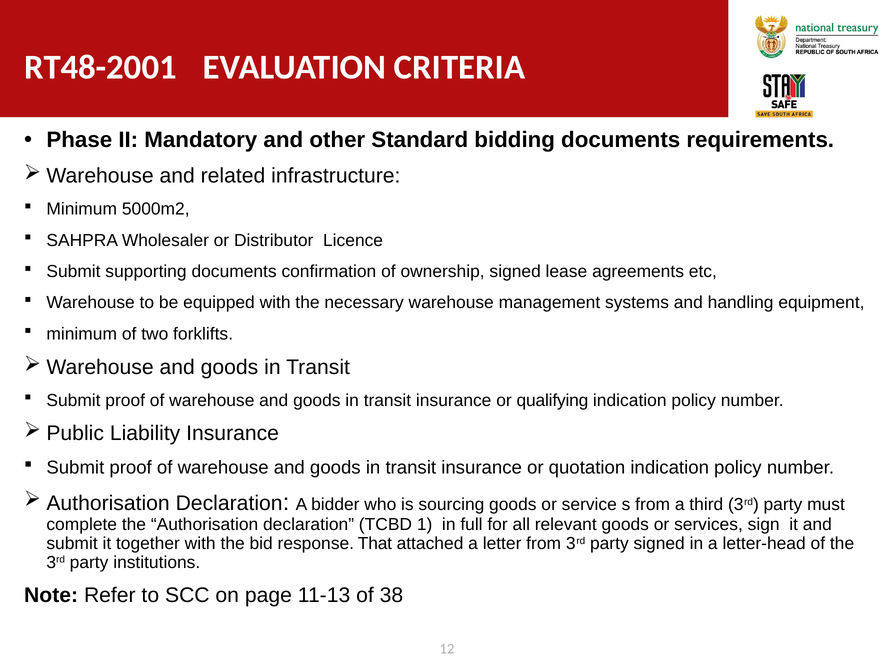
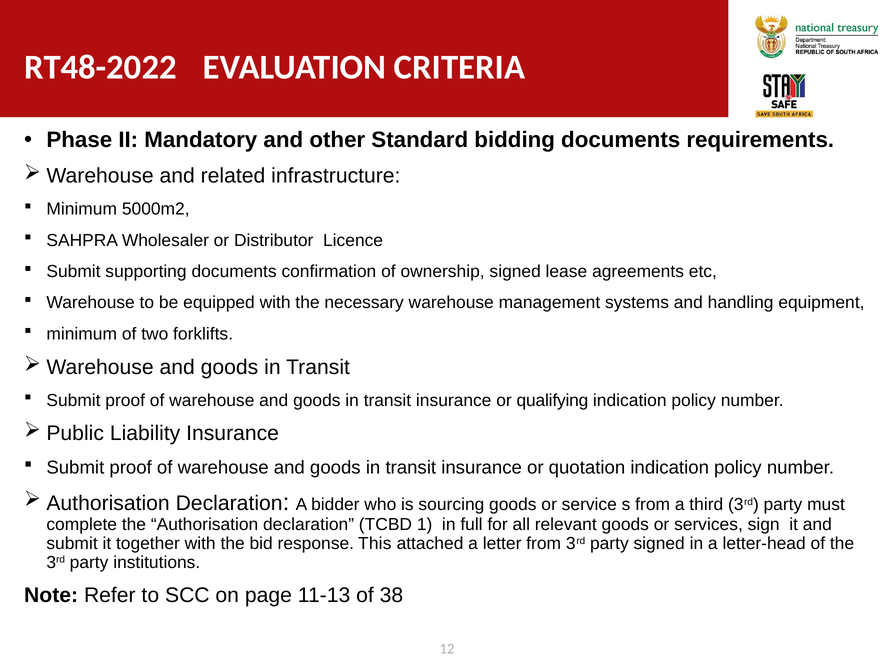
RT48-2001: RT48-2001 -> RT48-2022
That: That -> This
